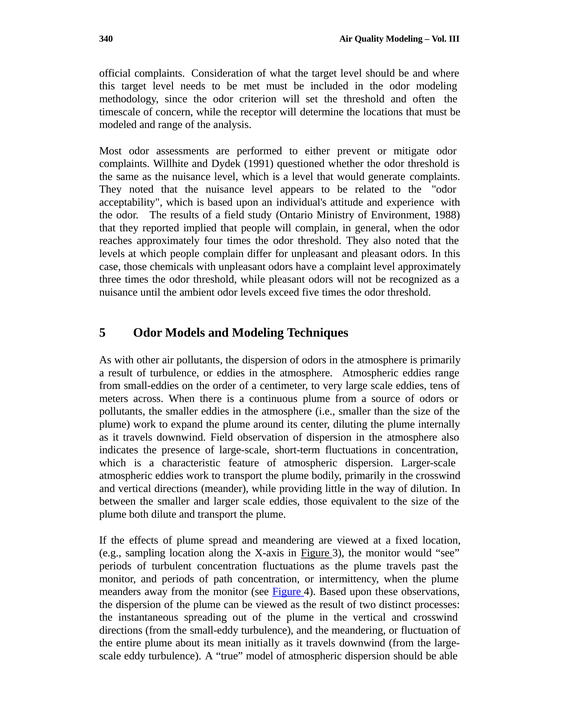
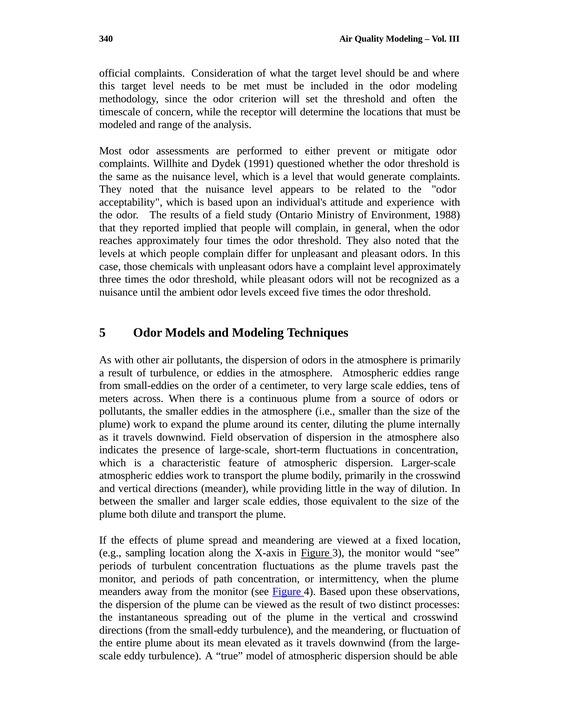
initially: initially -> elevated
